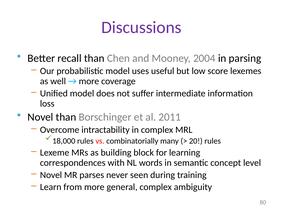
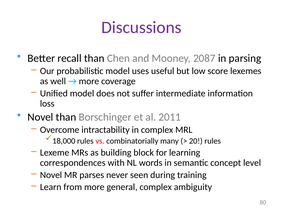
2004: 2004 -> 2087
